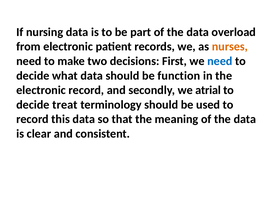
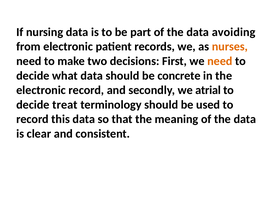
overload: overload -> avoiding
need at (220, 61) colour: blue -> orange
function: function -> concrete
